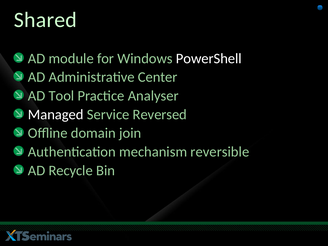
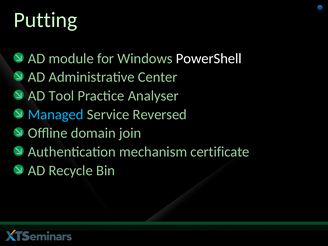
Shared: Shared -> Putting
Managed colour: white -> light blue
reversible: reversible -> certificate
